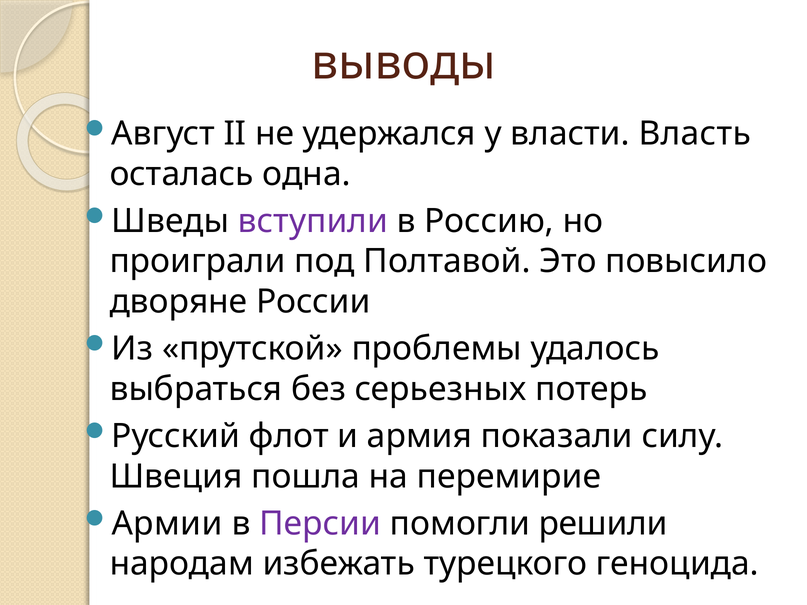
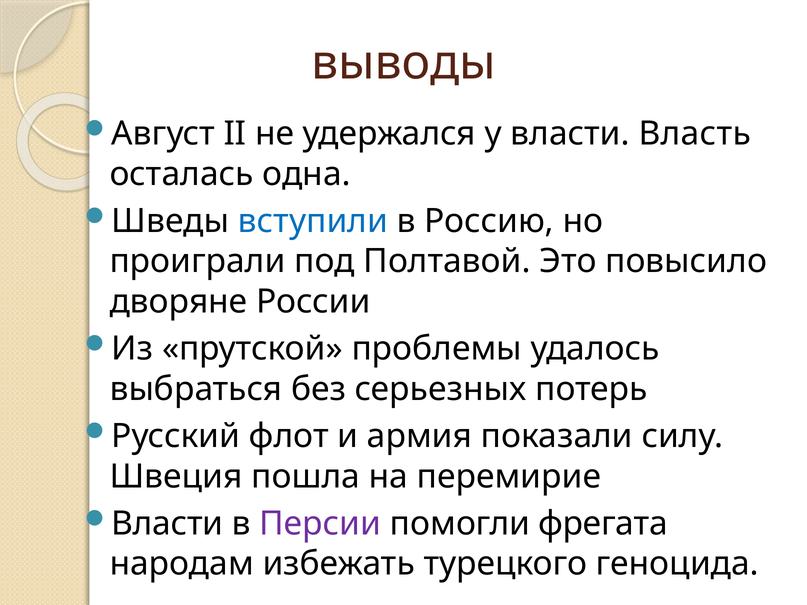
вступили colour: purple -> blue
Армии at (167, 524): Армии -> Власти
решили: решили -> фрегата
